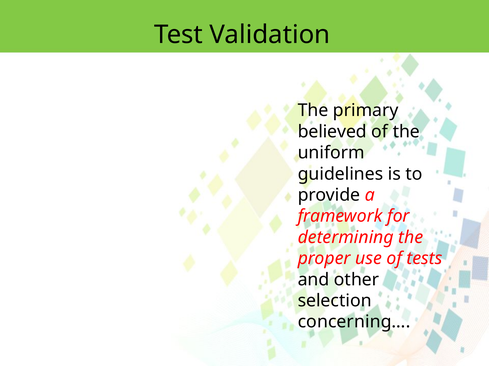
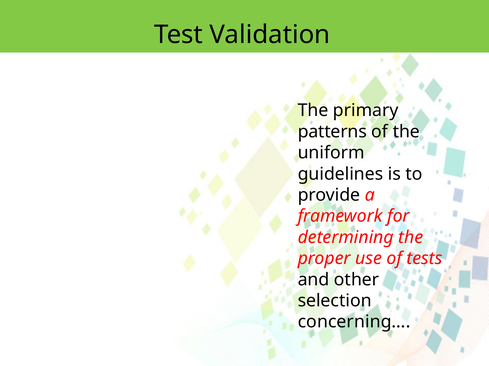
believed: believed -> patterns
